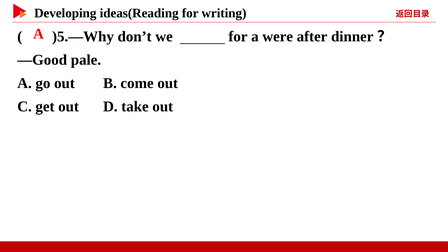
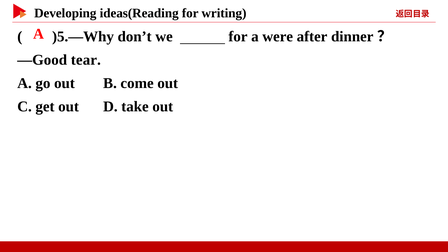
pale: pale -> tear
